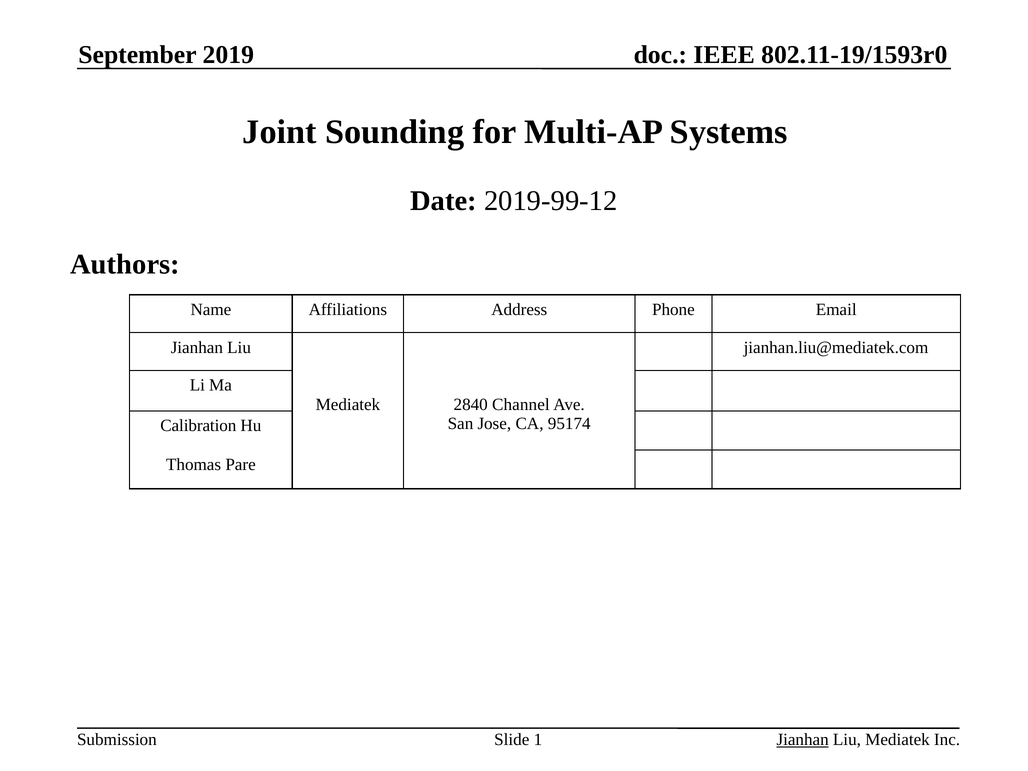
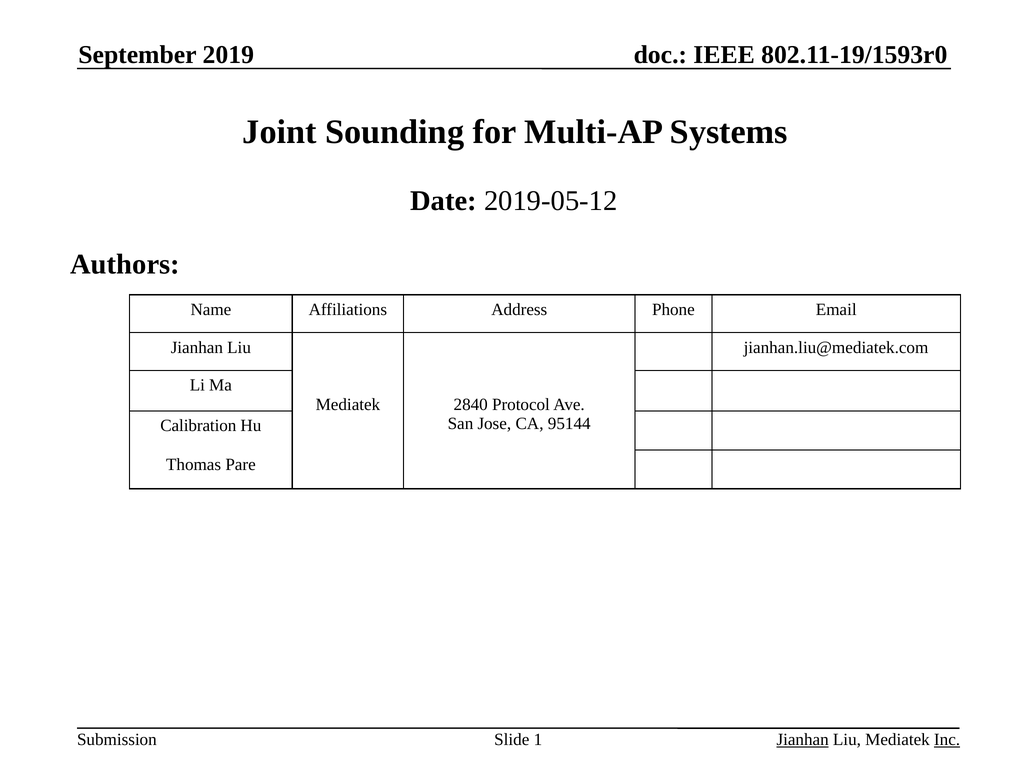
2019-99-12: 2019-99-12 -> 2019-05-12
Channel: Channel -> Protocol
95174: 95174 -> 95144
Inc underline: none -> present
